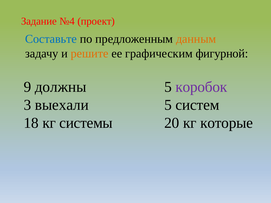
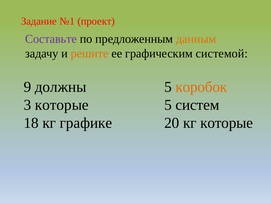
№4: №4 -> №1
Составьте colour: blue -> purple
фигурной: фигурной -> системой
коробок colour: purple -> orange
3 выехали: выехали -> которые
системы: системы -> графике
